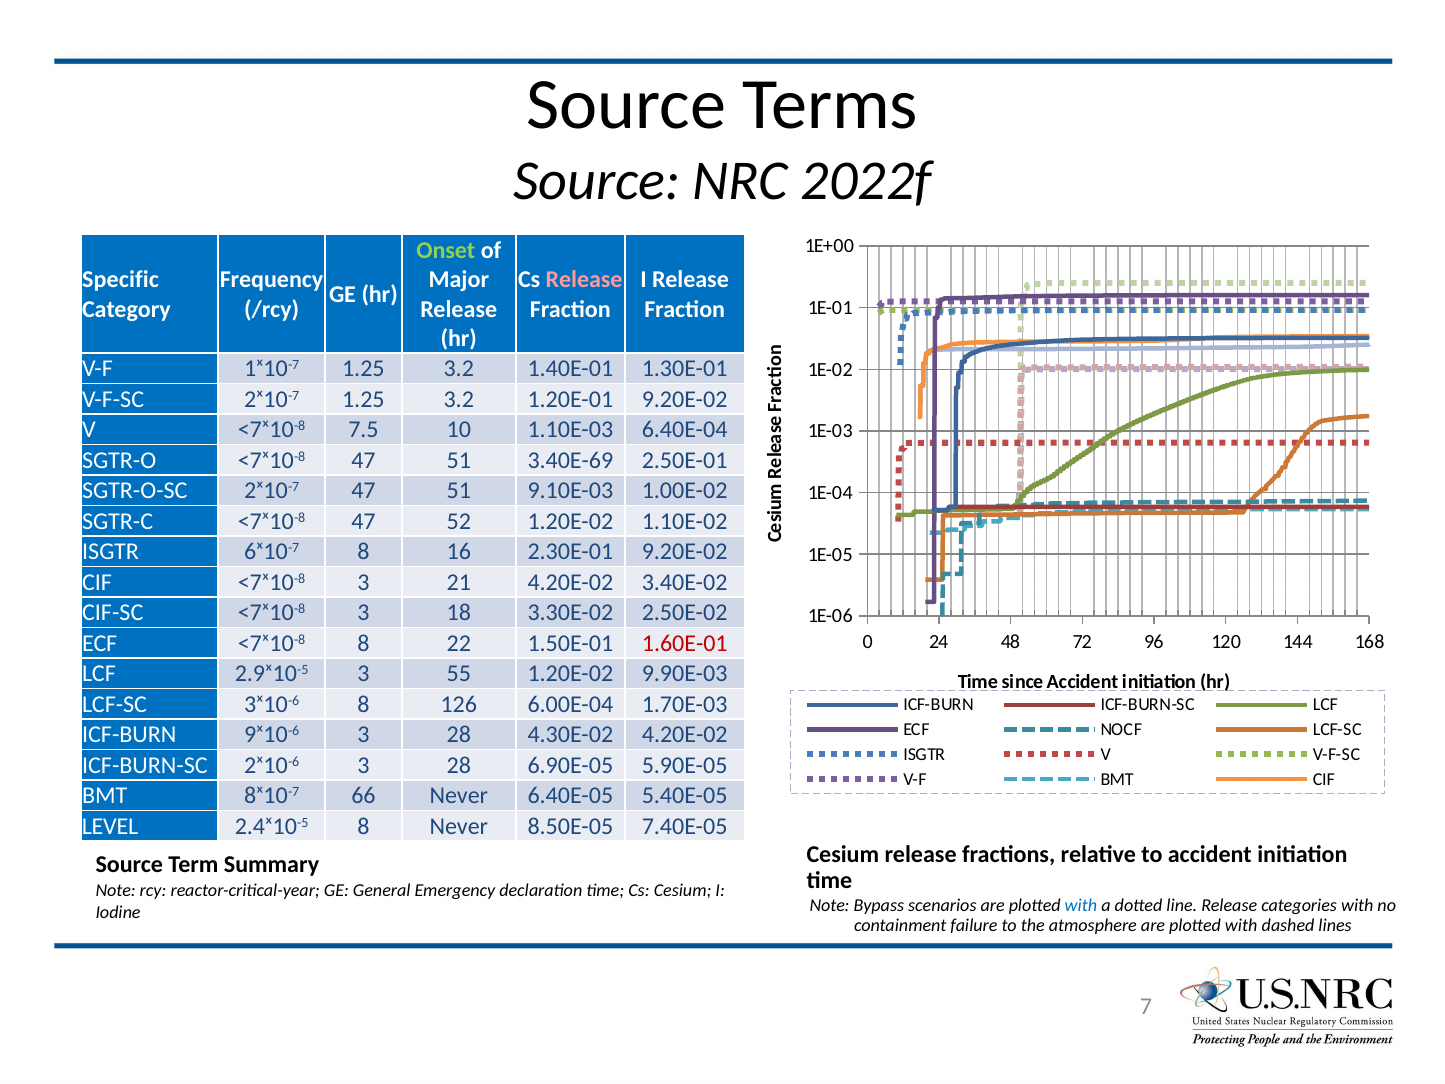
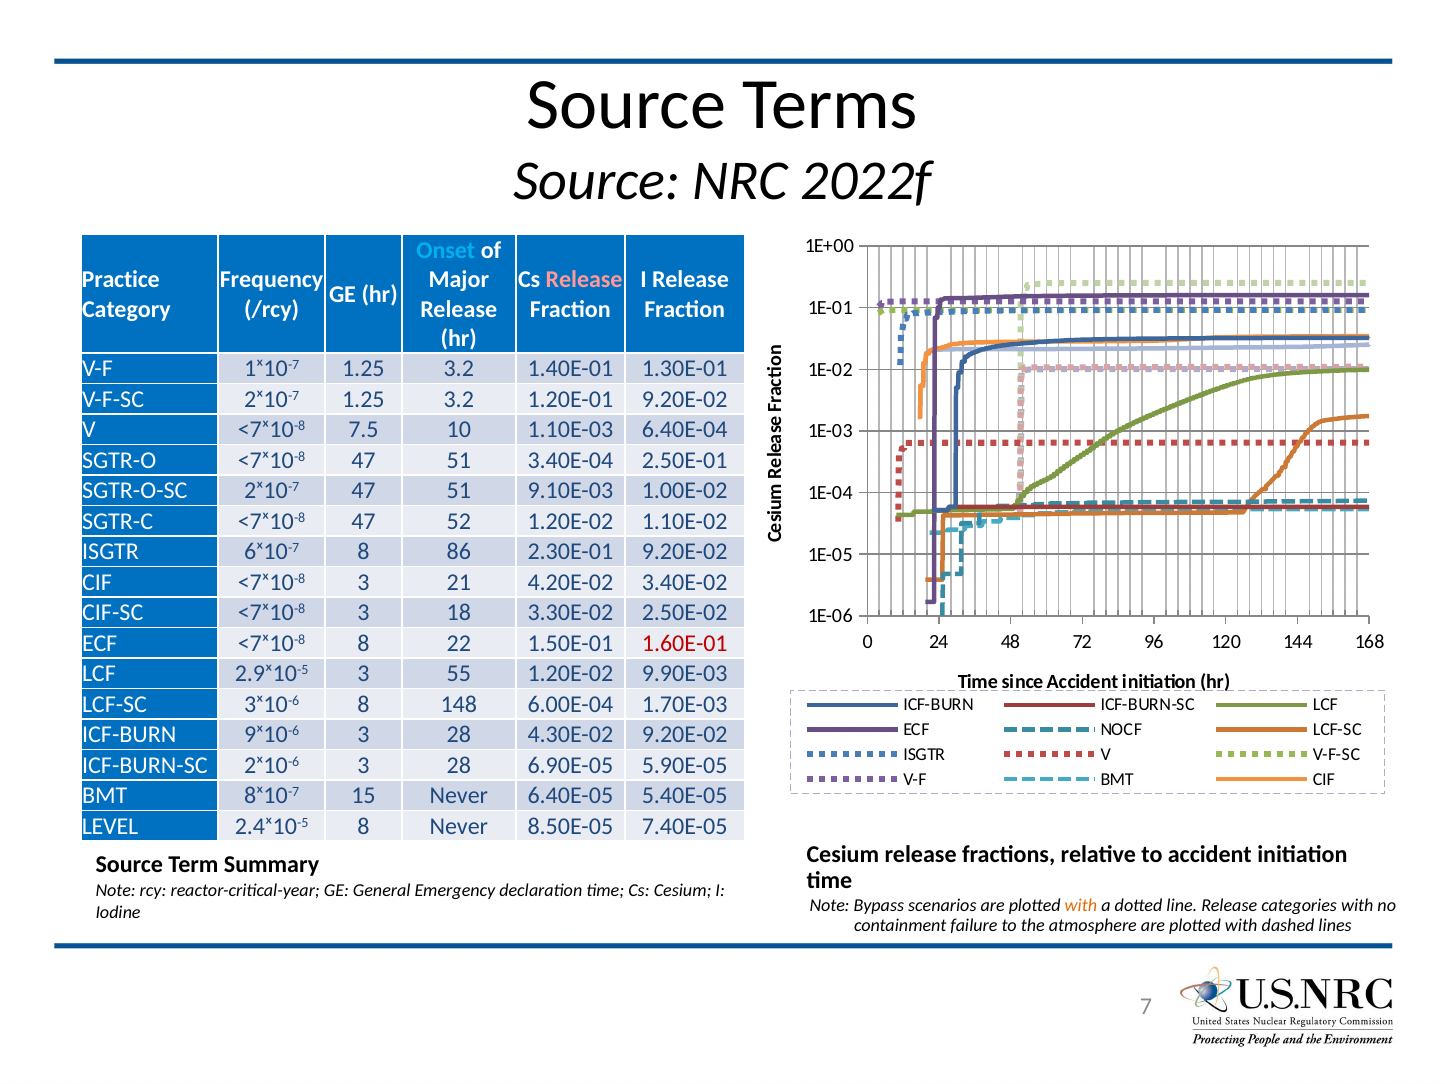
Onset colour: light green -> light blue
Specific: Specific -> Practice
3.40E-69: 3.40E-69 -> 3.40E-04
16: 16 -> 86
126: 126 -> 148
4.30E-02 4.20E-02: 4.20E-02 -> 9.20E-02
66: 66 -> 15
with at (1081, 905) colour: blue -> orange
